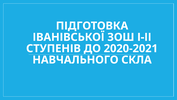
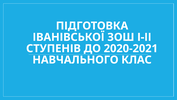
СКЛА: СКЛА -> КЛАС
